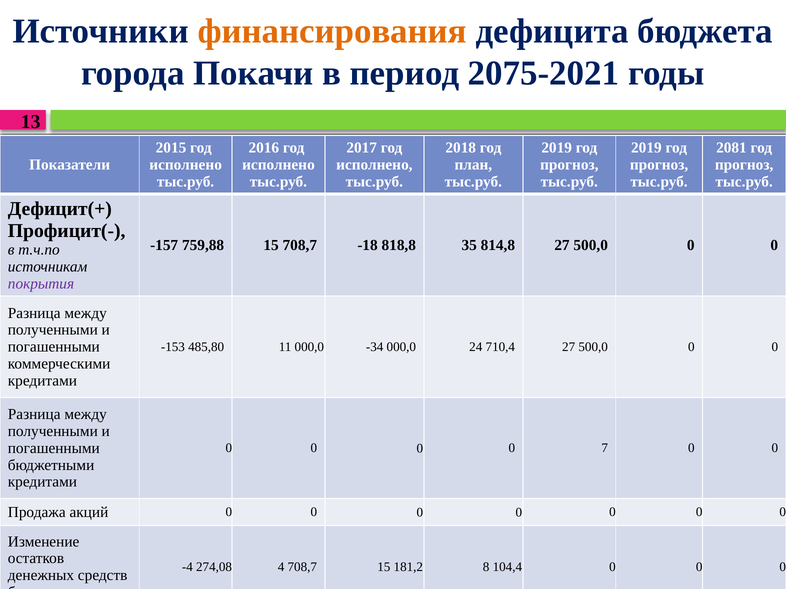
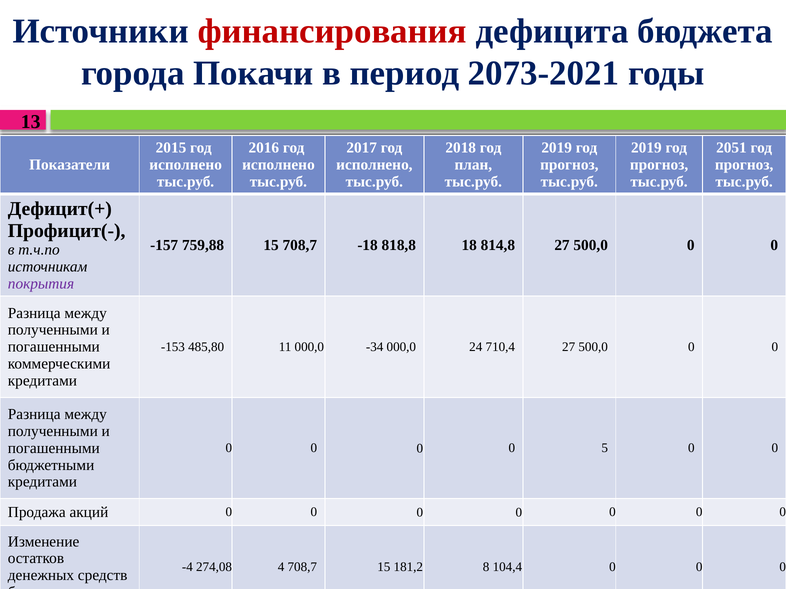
финансирования colour: orange -> red
2075-2021: 2075-2021 -> 2073-2021
2081: 2081 -> 2051
35: 35 -> 18
7: 7 -> 5
